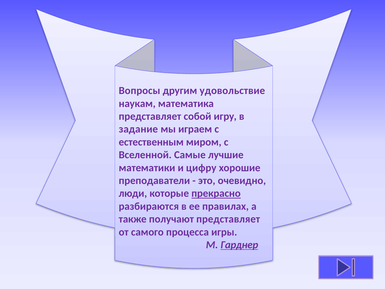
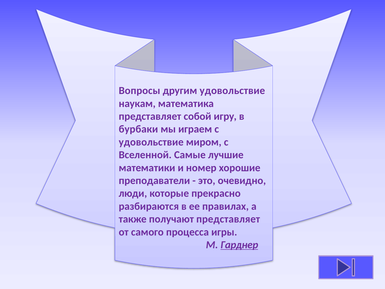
задание: задание -> бурбаки
естественным at (151, 142): естественным -> удовольствие
цифру: цифру -> номер
прекрасно underline: present -> none
